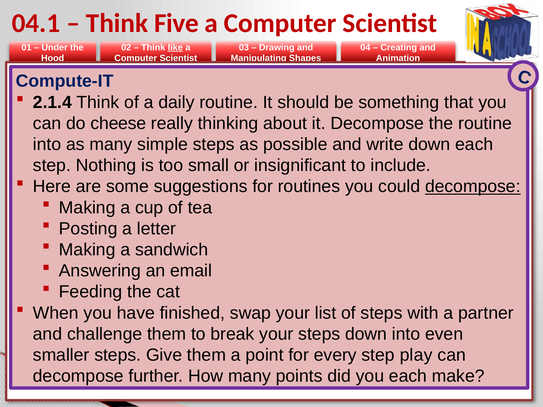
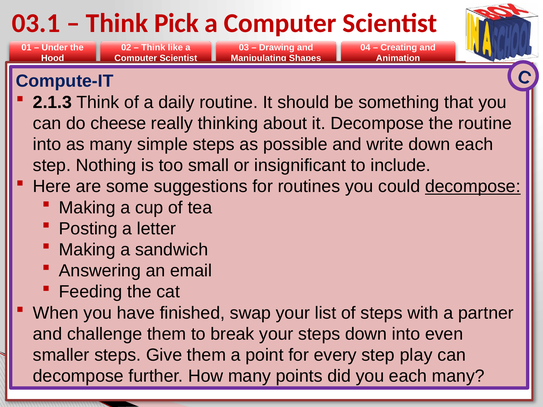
04.1: 04.1 -> 03.1
Five: Five -> Pick
like underline: present -> none
2.1.4: 2.1.4 -> 2.1.3
each make: make -> many
